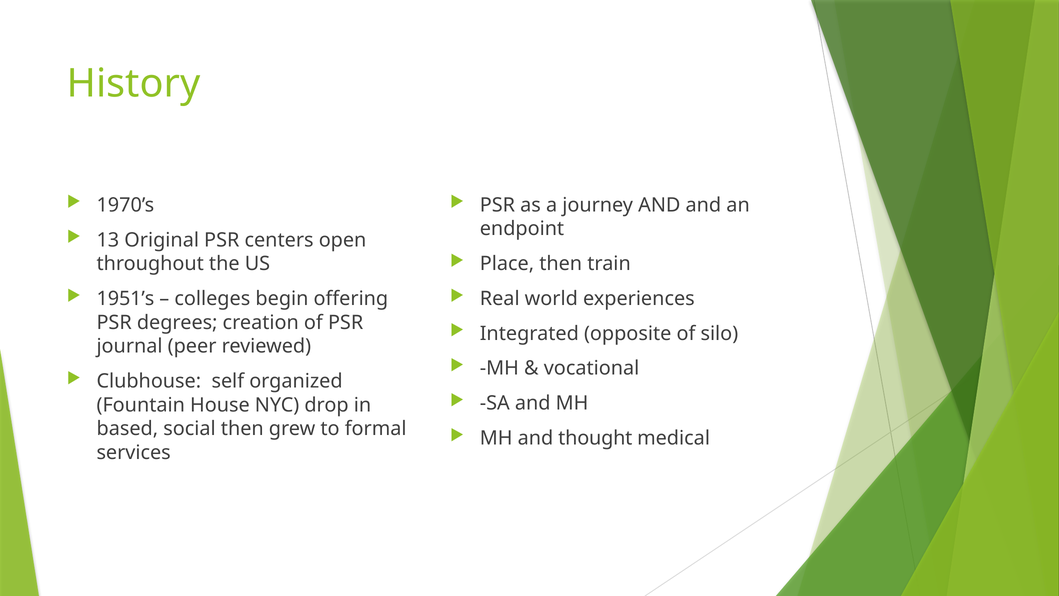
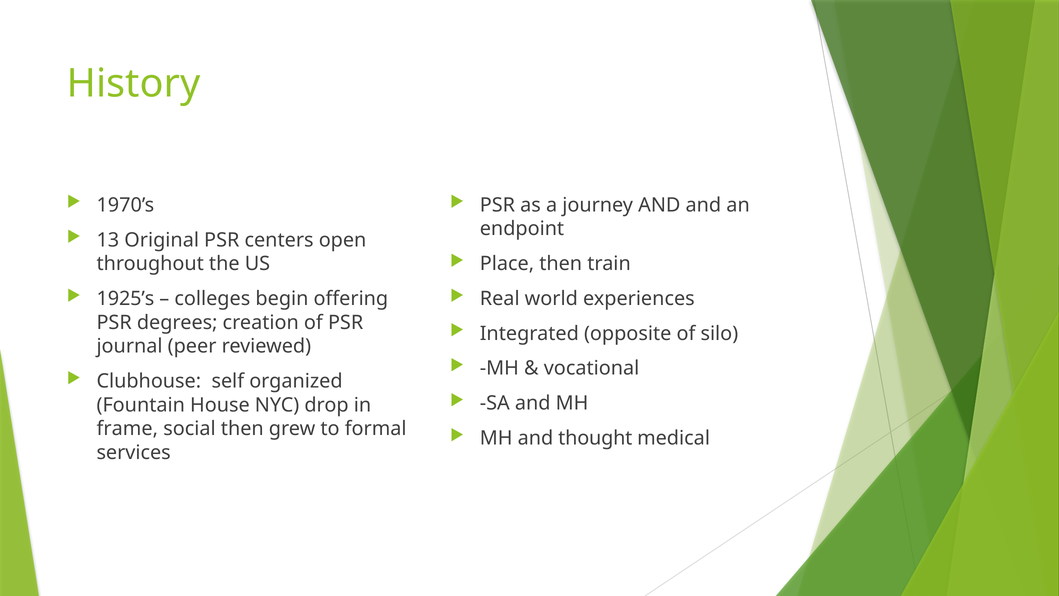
1951’s: 1951’s -> 1925’s
based: based -> frame
